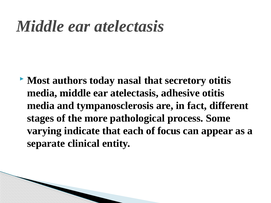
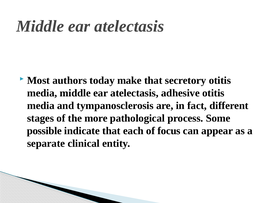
nasal: nasal -> make
varying: varying -> possible
